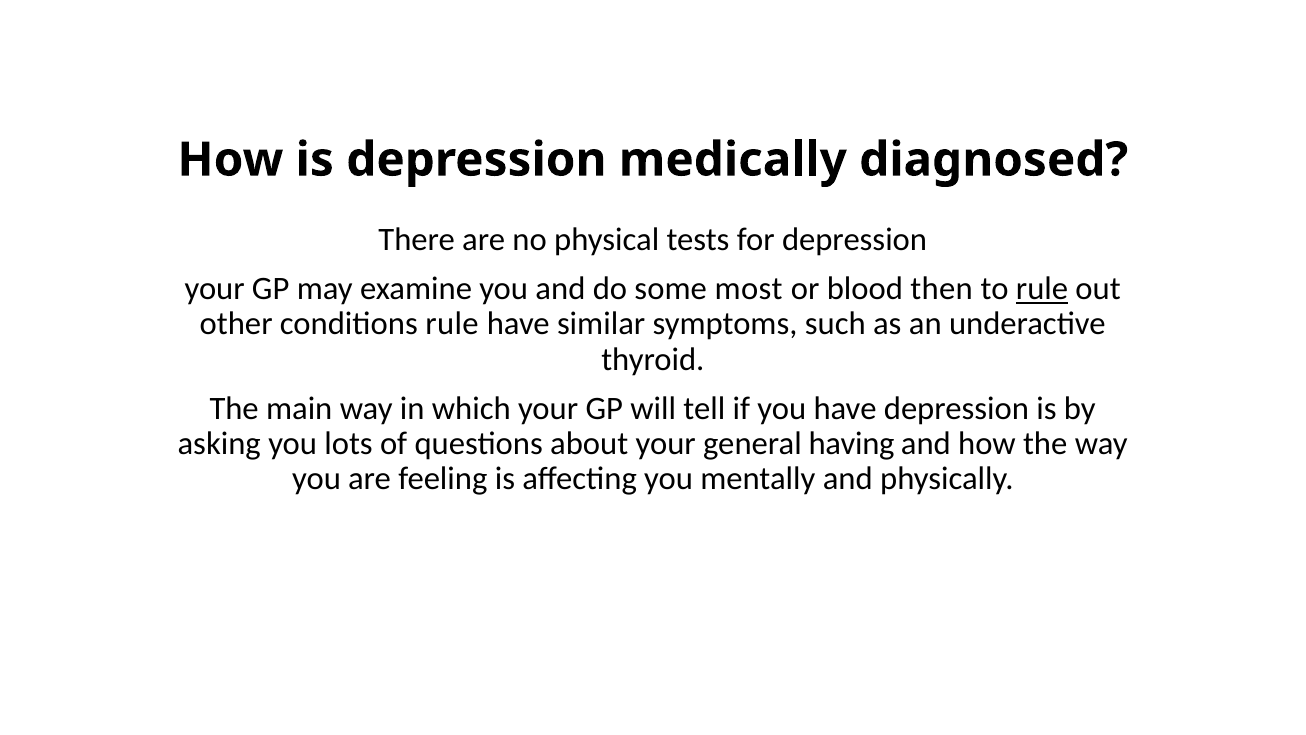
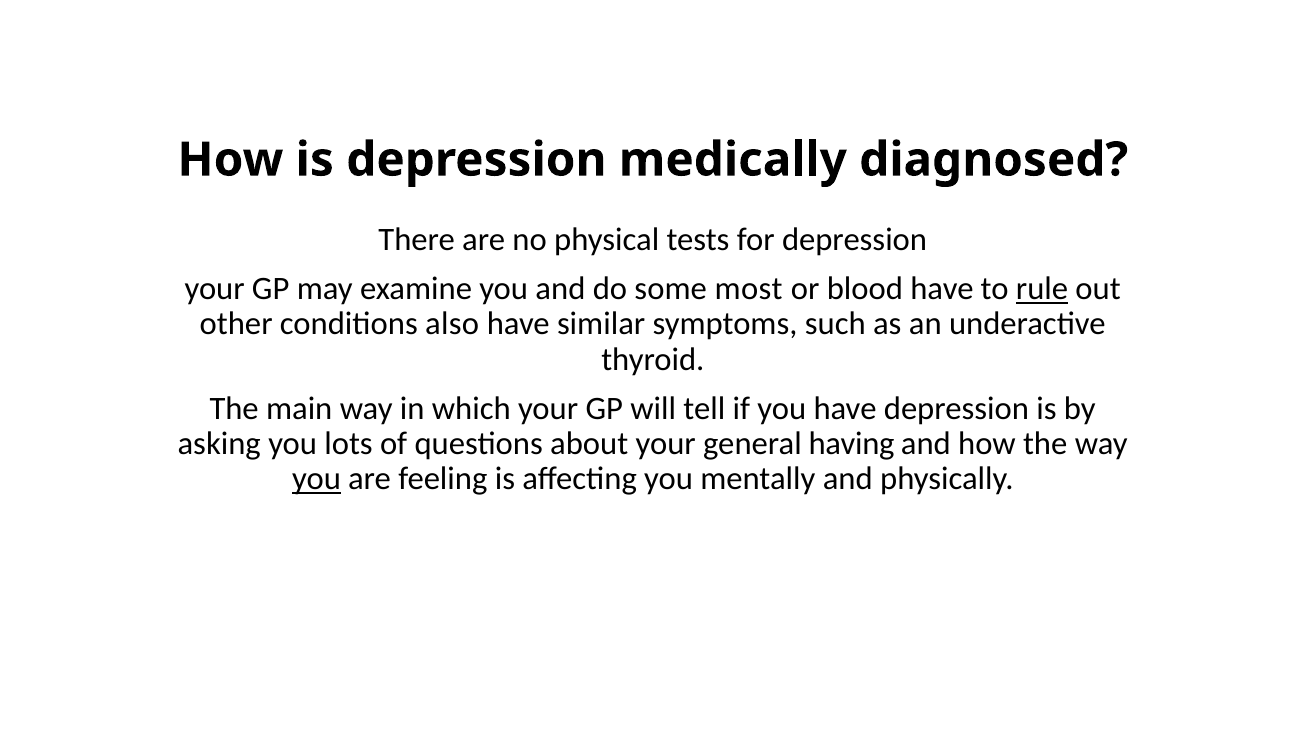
blood then: then -> have
conditions rule: rule -> also
you at (317, 479) underline: none -> present
